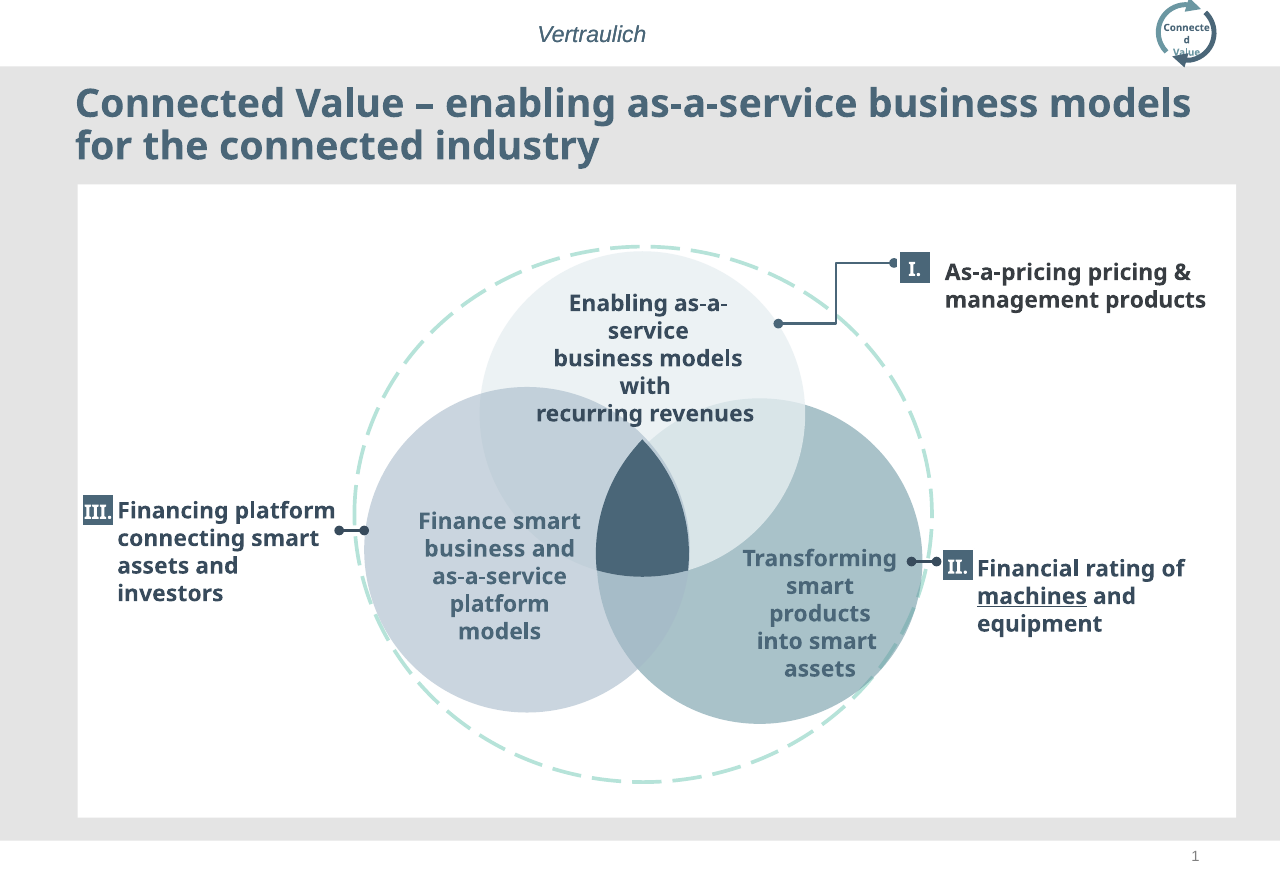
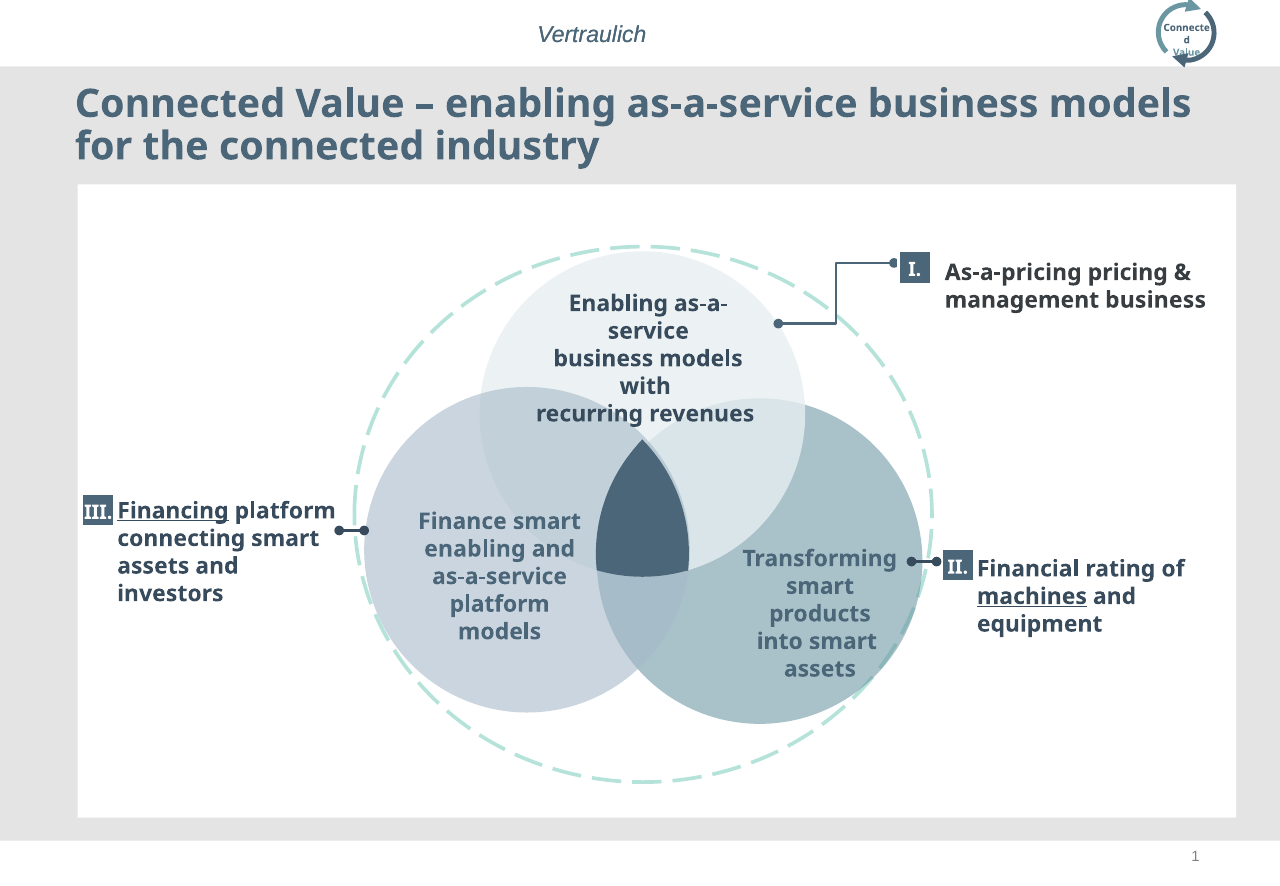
management products: products -> business
Financing underline: none -> present
business at (475, 549): business -> enabling
